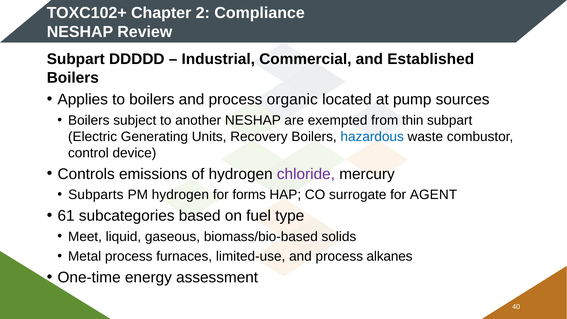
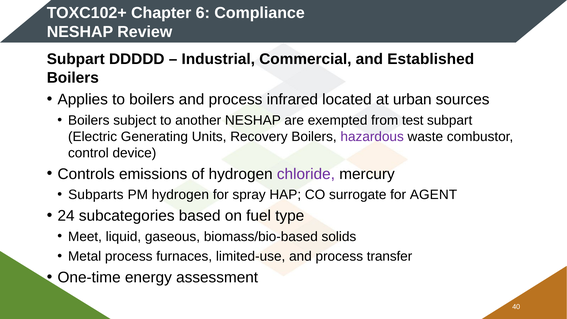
2: 2 -> 6
organic: organic -> infrared
pump: pump -> urban
thin: thin -> test
hazardous colour: blue -> purple
forms: forms -> spray
61: 61 -> 24
alkanes: alkanes -> transfer
